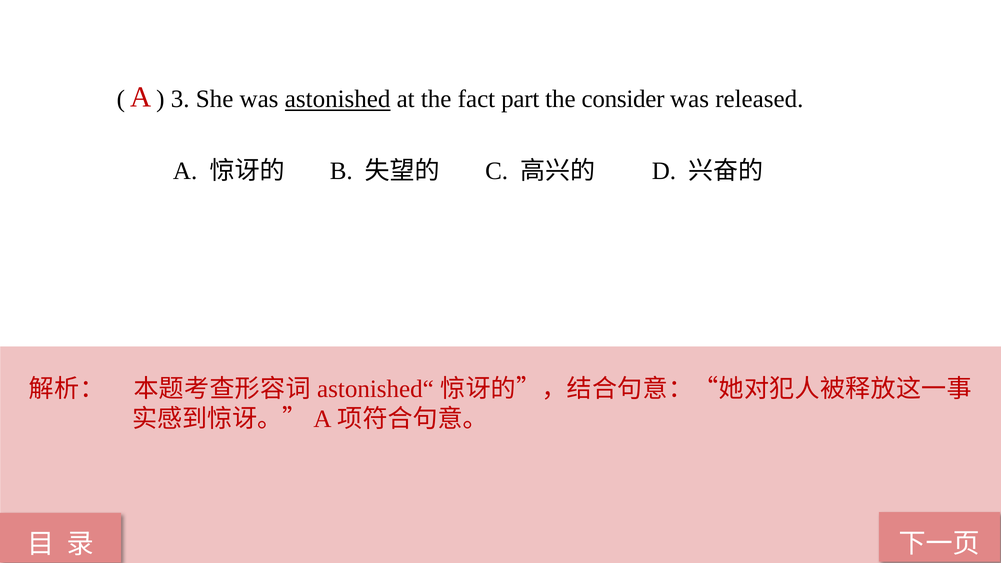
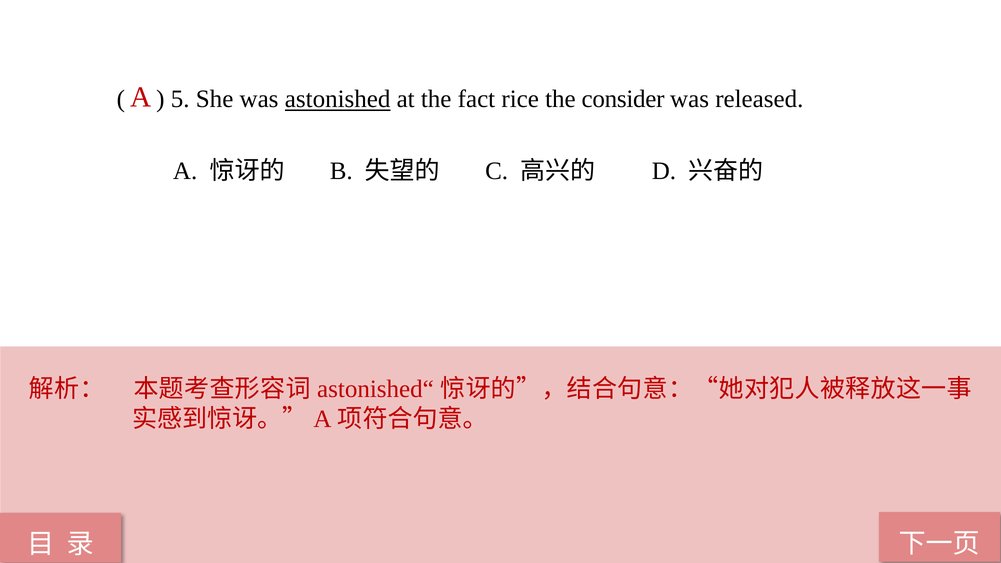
3: 3 -> 5
part: part -> rice
